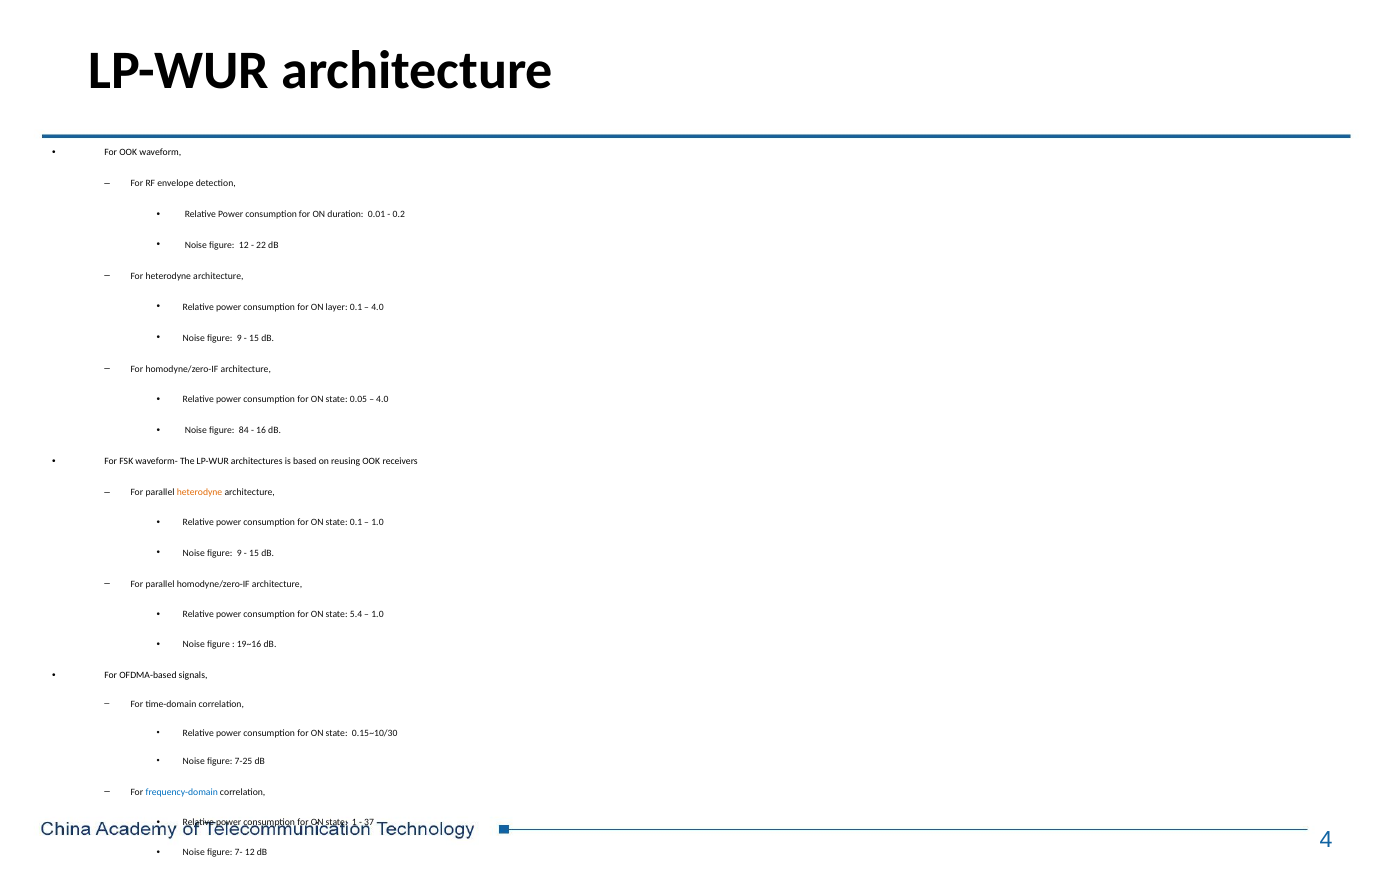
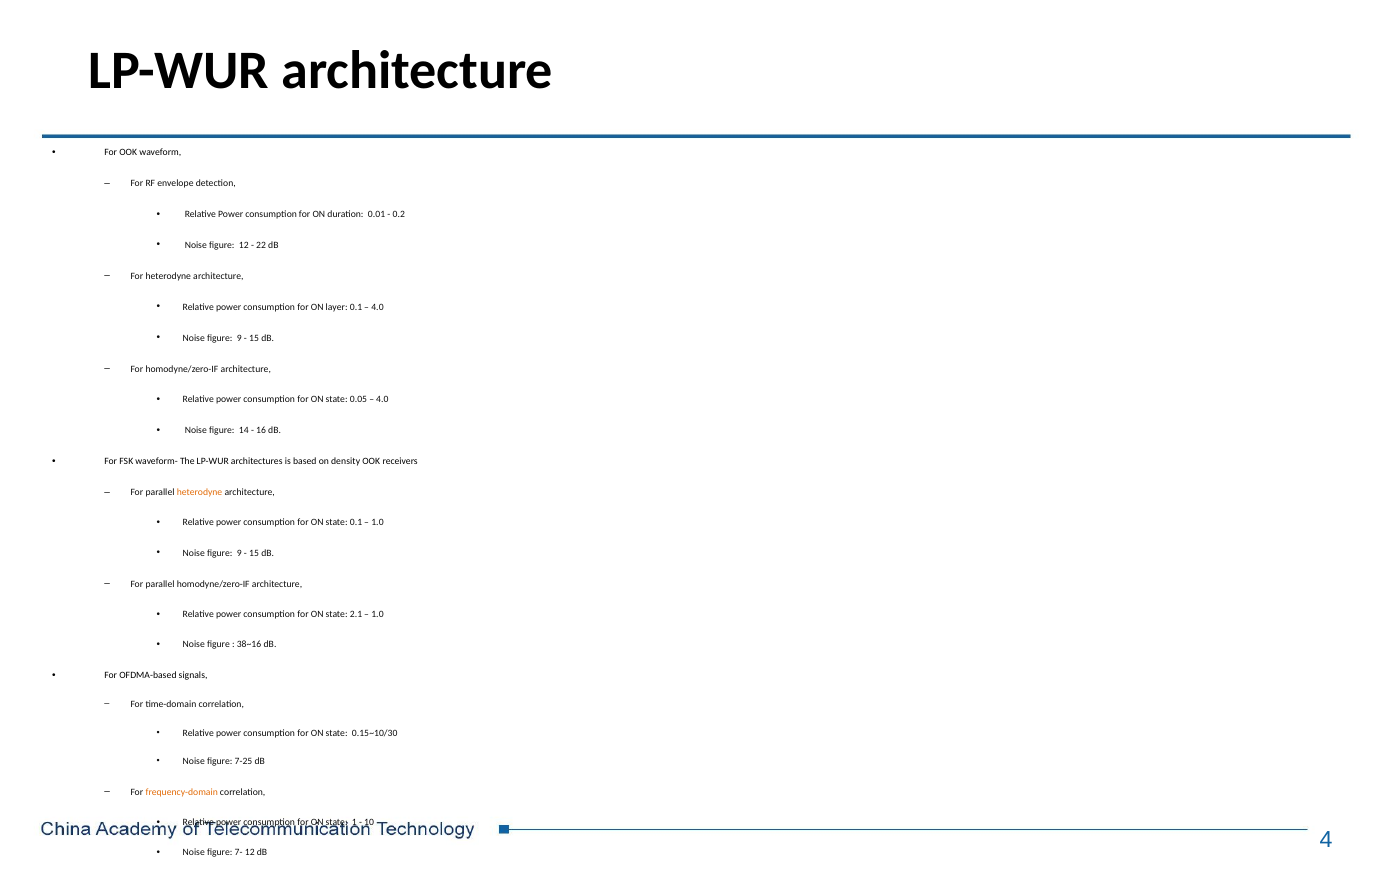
84: 84 -> 14
reusing: reusing -> density
5.4: 5.4 -> 2.1
19~16: 19~16 -> 38~16
frequency-domain colour: blue -> orange
37: 37 -> 10
